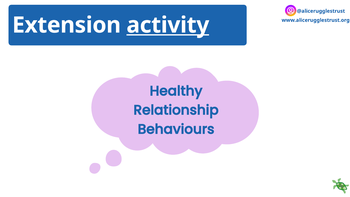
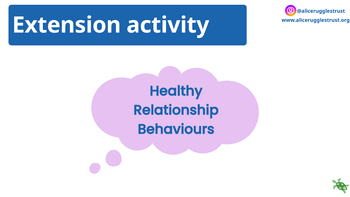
activity underline: present -> none
